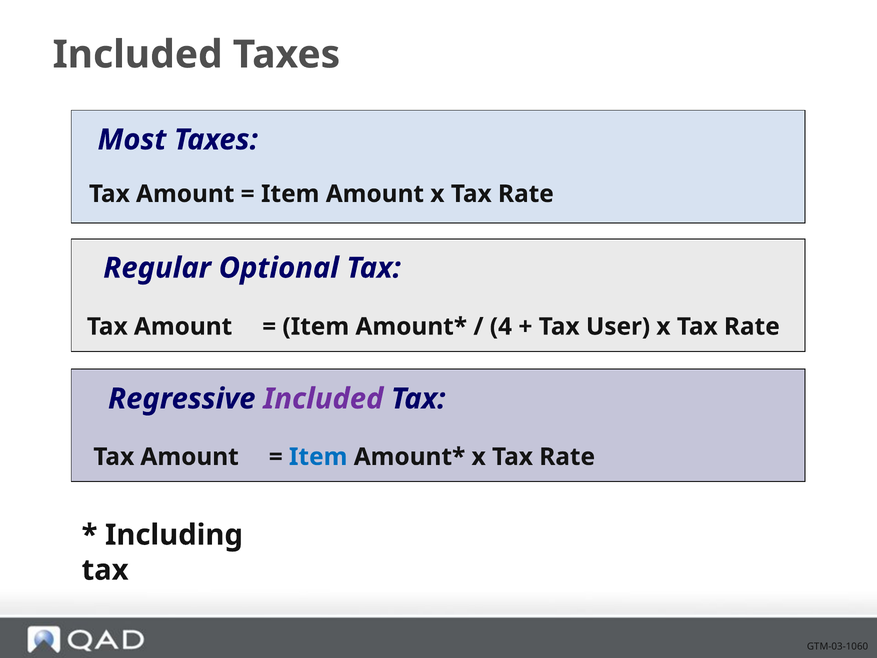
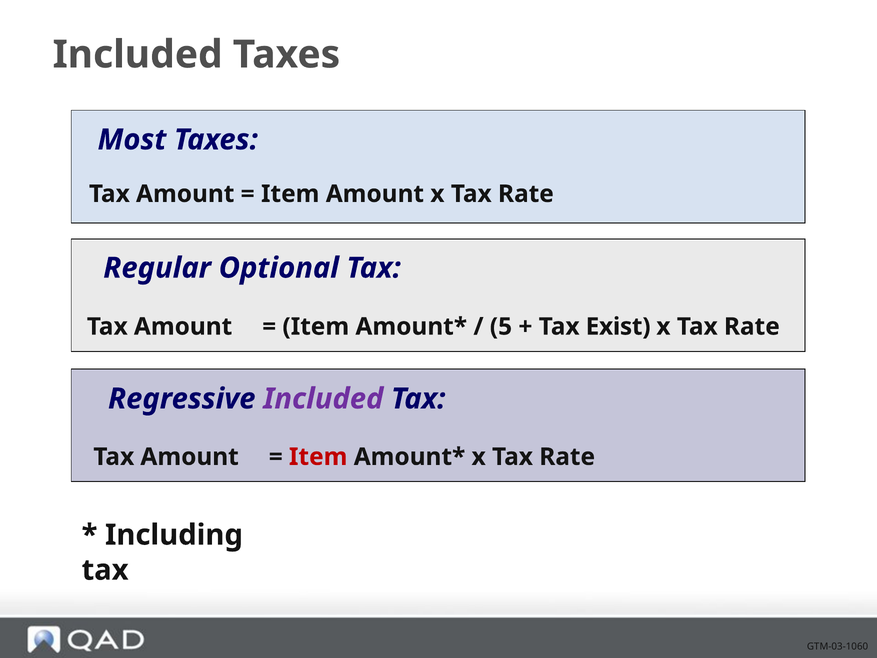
4: 4 -> 5
User: User -> Exist
Item at (318, 457) colour: blue -> red
